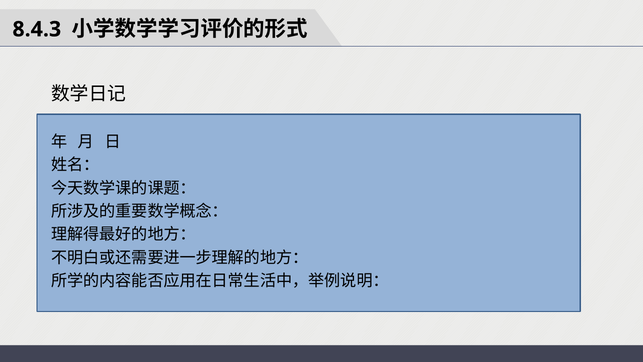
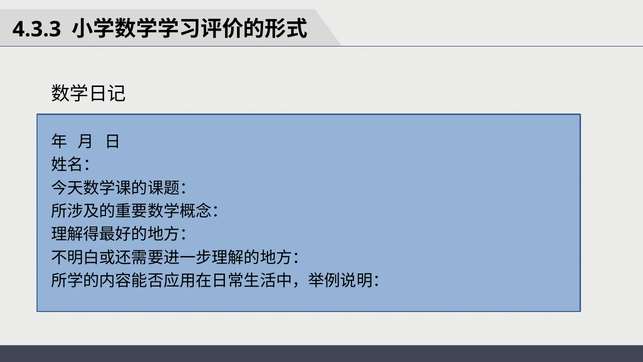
8.4.3: 8.4.3 -> 4.3.3
